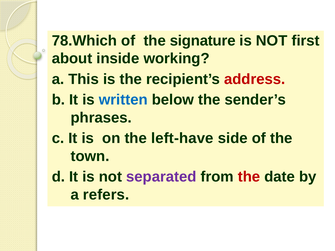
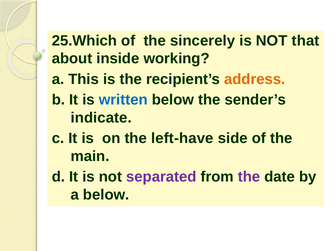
78.Which: 78.Which -> 25.Which
signature: signature -> sincerely
first: first -> that
address colour: red -> orange
phrases: phrases -> indicate
town: town -> main
the at (249, 177) colour: red -> purple
a refers: refers -> below
